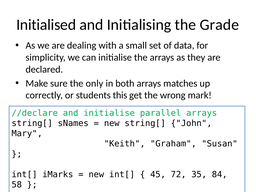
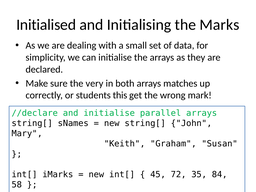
Grade: Grade -> Marks
only: only -> very
